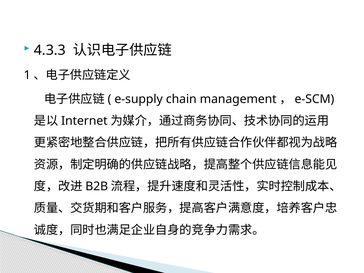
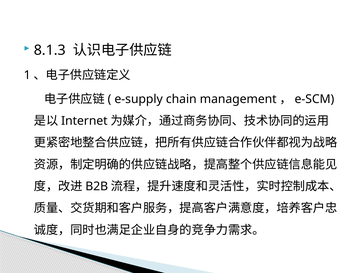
4.3.3: 4.3.3 -> 8.1.3
